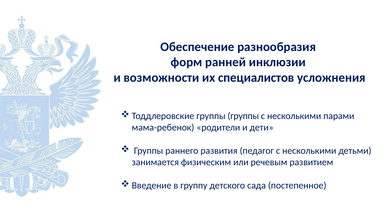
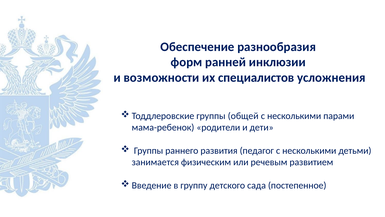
группы группы: группы -> общей
